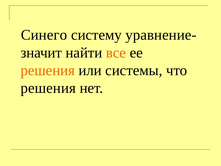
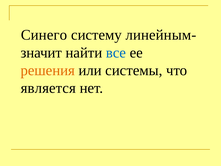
уравнение-: уравнение- -> линейным-
все colour: orange -> blue
решения at (48, 88): решения -> является
